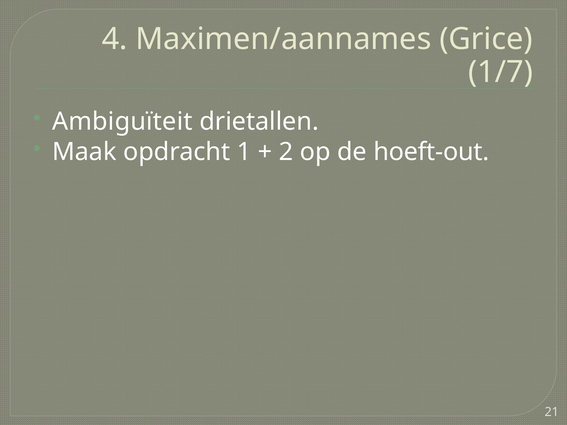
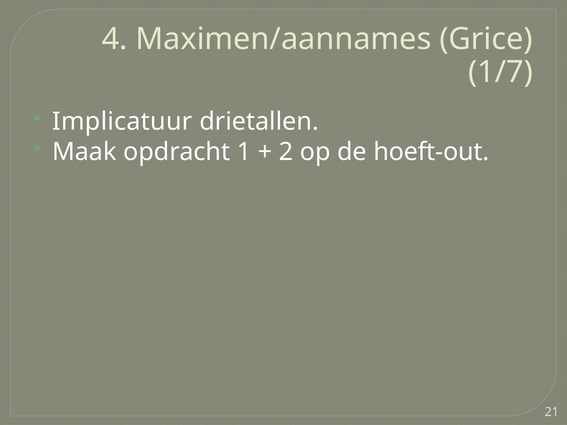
Ambiguïteit: Ambiguïteit -> Implicatuur
